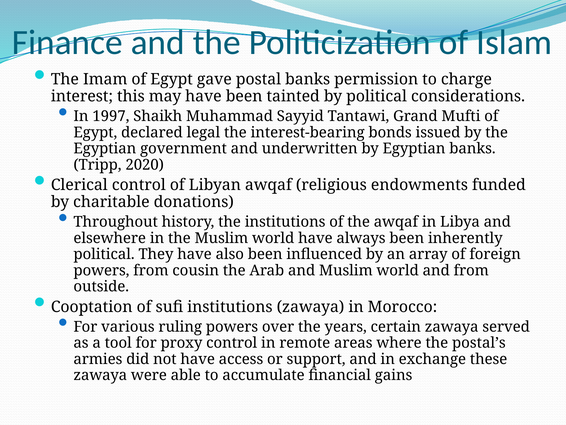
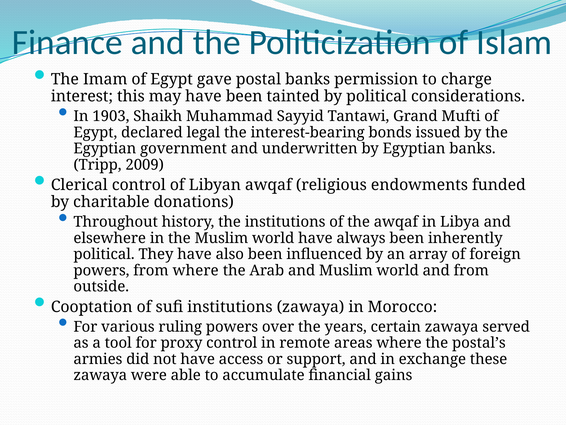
1997: 1997 -> 1903
2020: 2020 -> 2009
from cousin: cousin -> where
